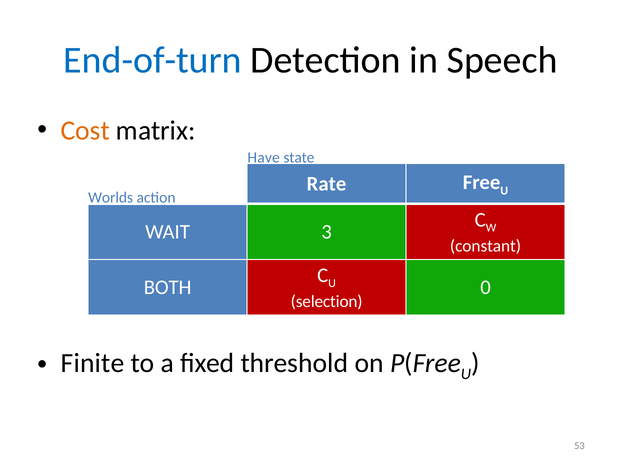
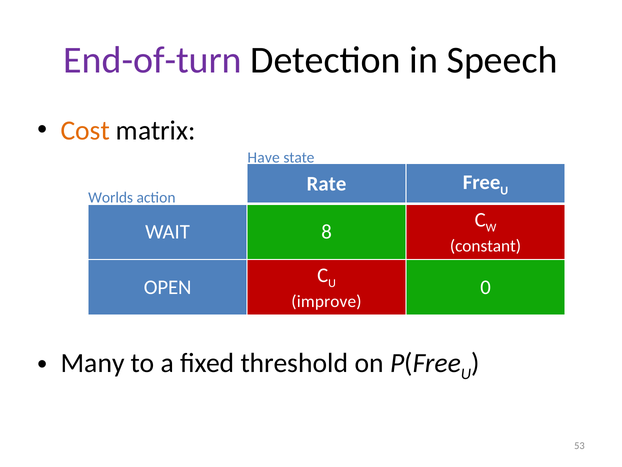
End-of-turn colour: blue -> purple
3: 3 -> 8
BOTH: BOTH -> OPEN
selection: selection -> improve
Finite: Finite -> Many
